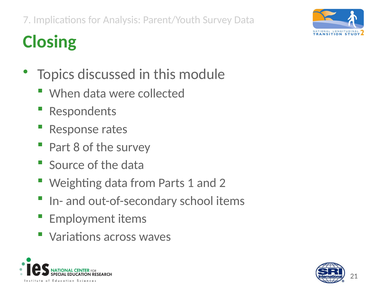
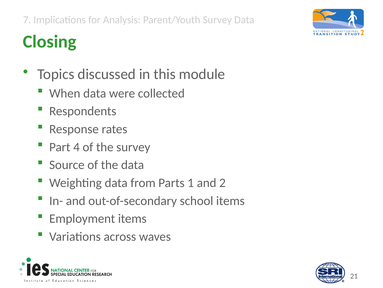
8: 8 -> 4
